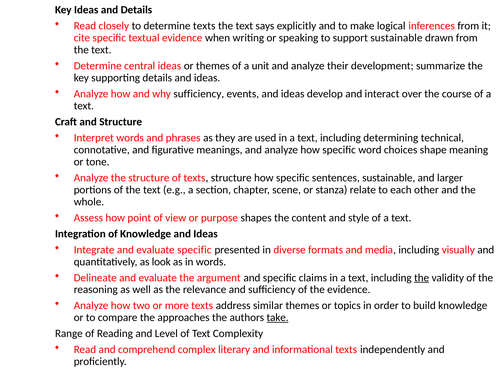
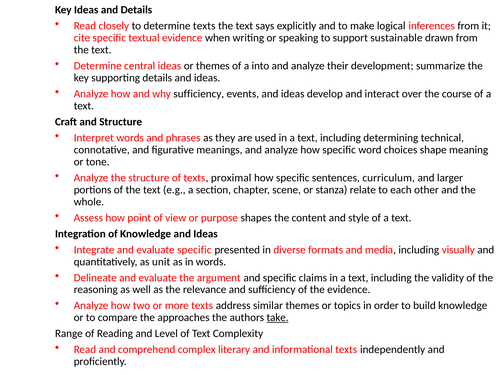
unit: unit -> into
texts structure: structure -> proximal
sentences sustainable: sustainable -> curriculum
look: look -> unit
the at (422, 278) underline: present -> none
